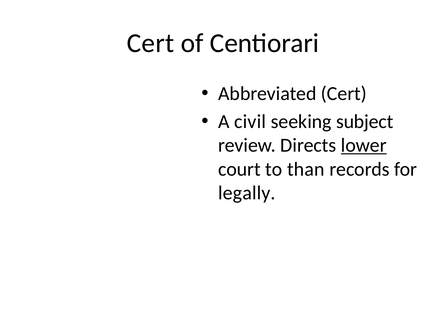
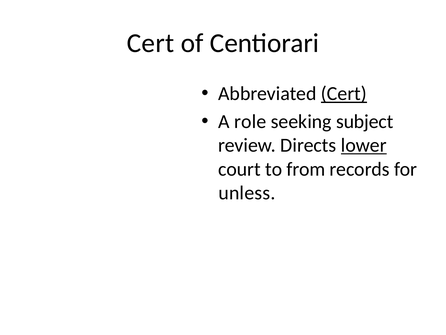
Cert at (344, 94) underline: none -> present
civil: civil -> role
than: than -> from
legally: legally -> unless
